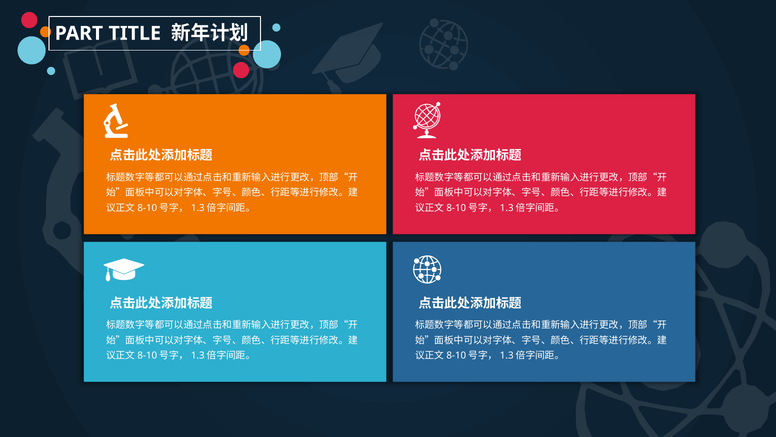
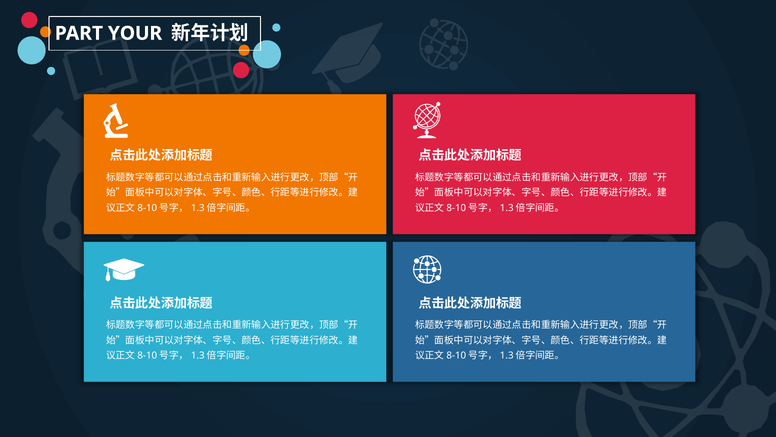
TITLE: TITLE -> YOUR
